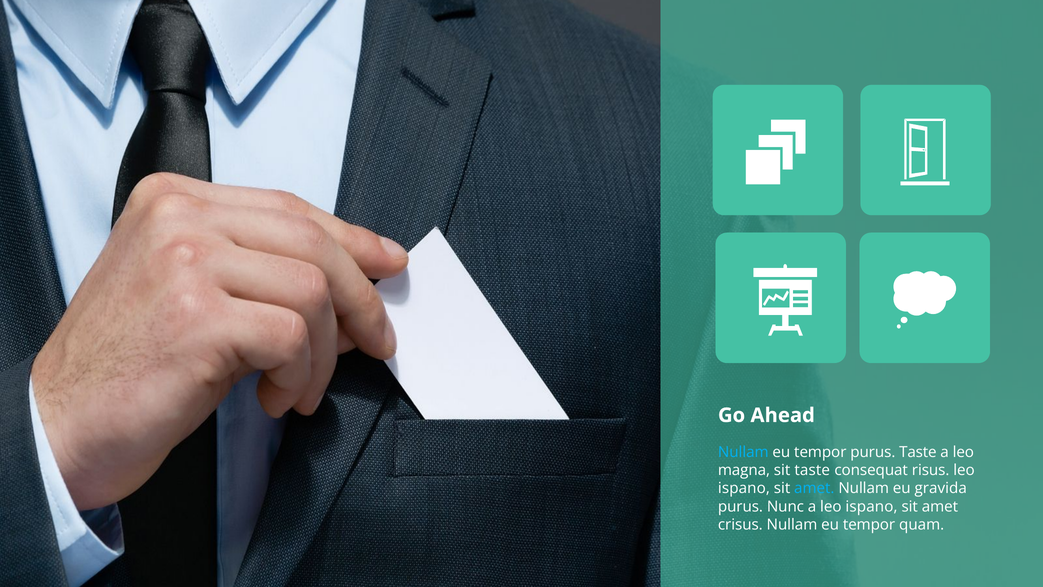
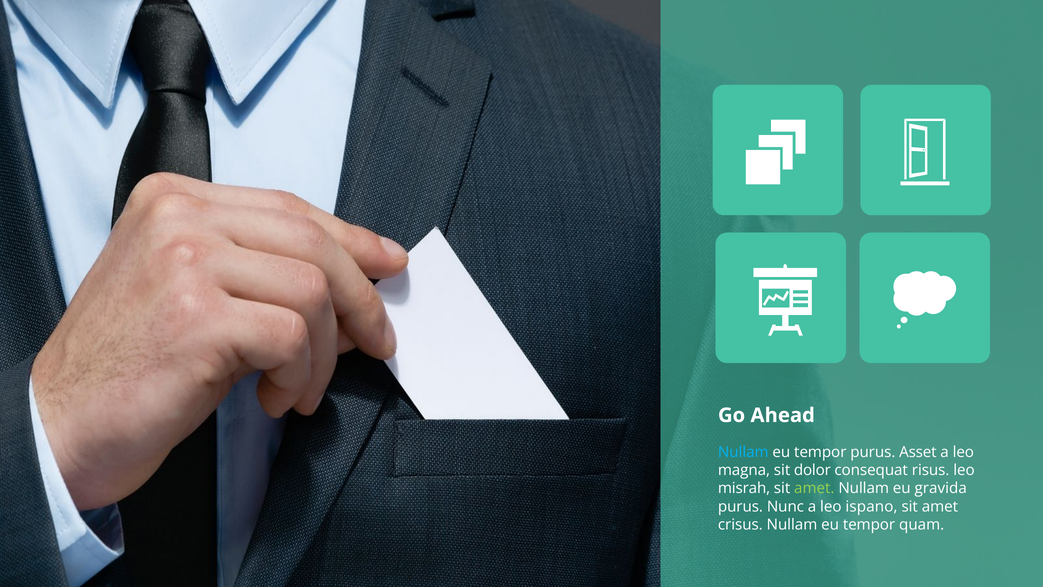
purus Taste: Taste -> Asset
sit taste: taste -> dolor
ispano at (744, 488): ispano -> misrah
amet at (814, 488) colour: light blue -> light green
